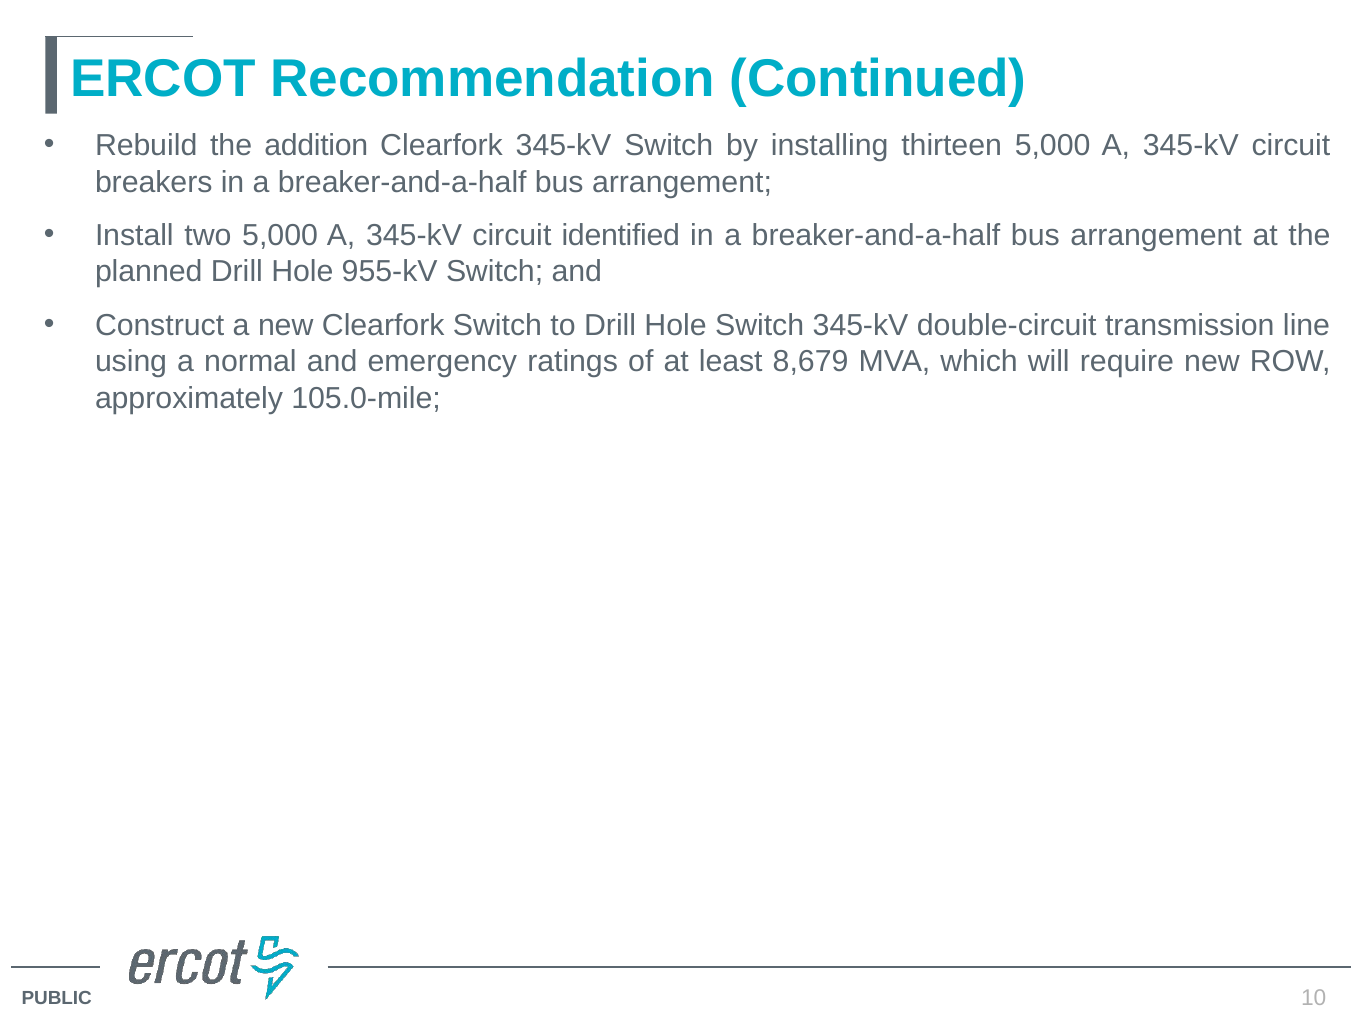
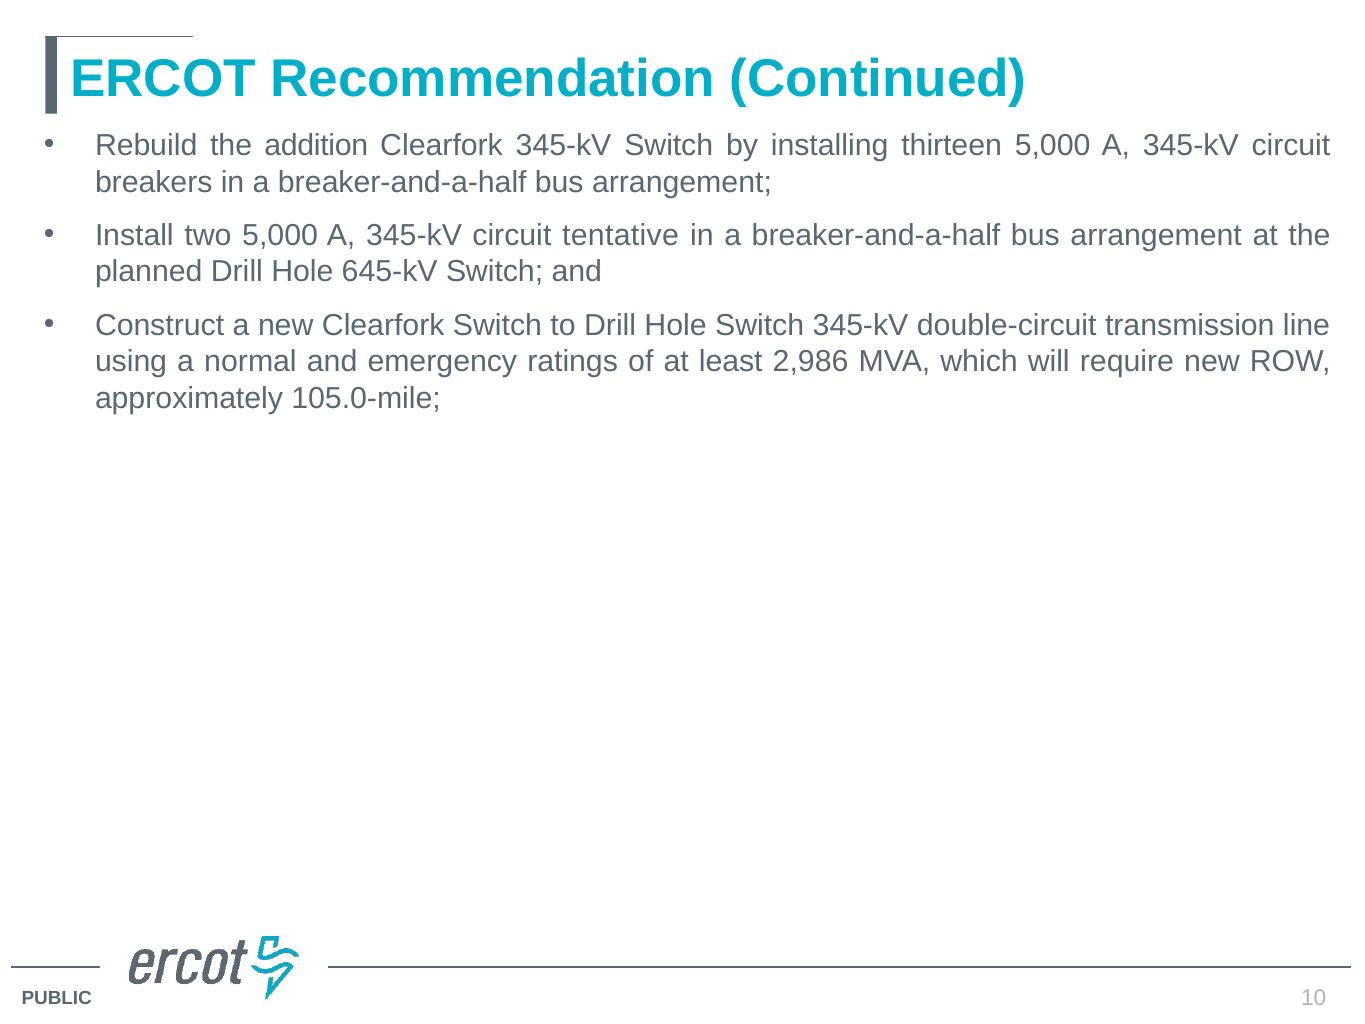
identified: identified -> tentative
955-kV: 955-kV -> 645-kV
8,679: 8,679 -> 2,986
